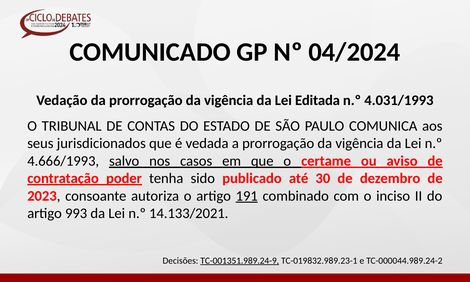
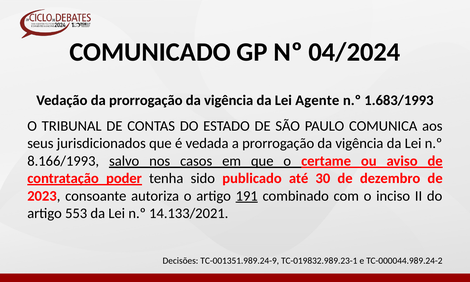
Editada: Editada -> Agente
4.031/1993: 4.031/1993 -> 1.683/1993
4.666/1993: 4.666/1993 -> 8.166/1993
993: 993 -> 553
TC-001351.989.24-9 underline: present -> none
